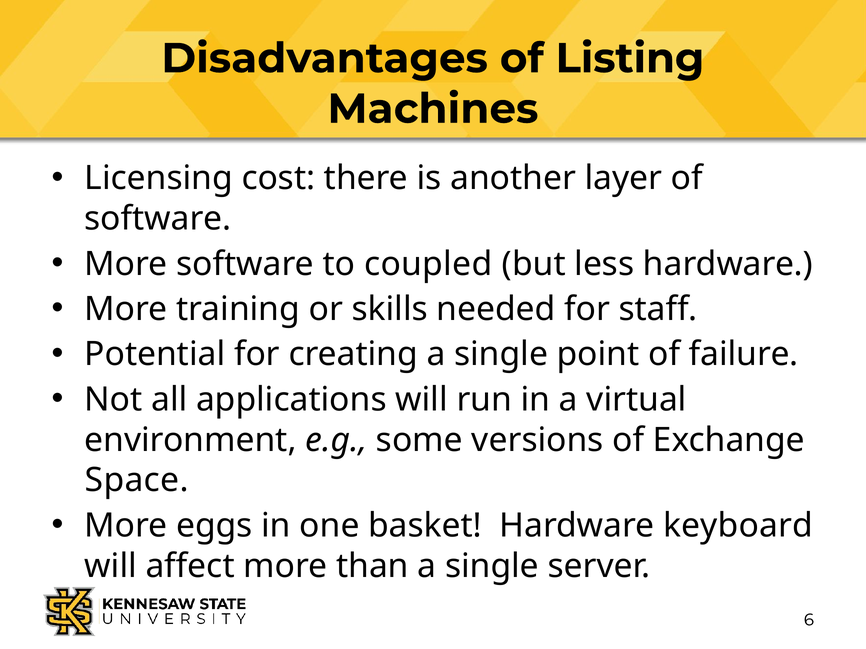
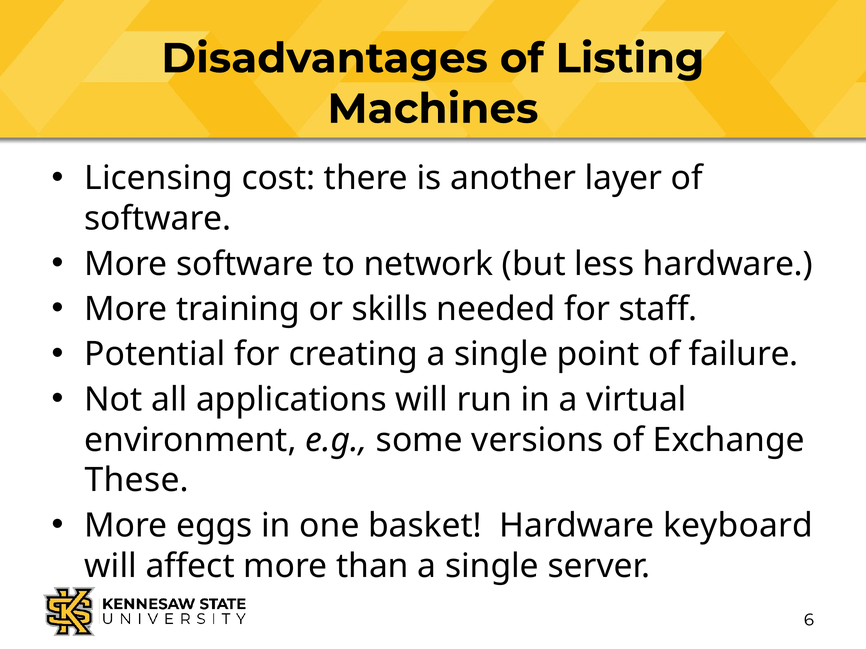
coupled: coupled -> network
Space: Space -> These
